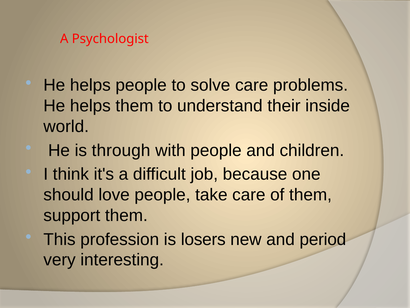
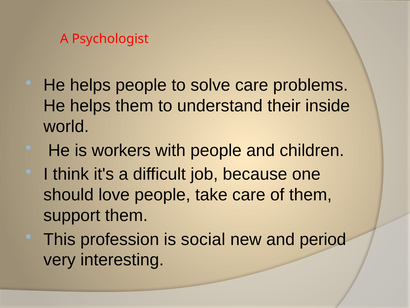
through: through -> workers
losers: losers -> social
